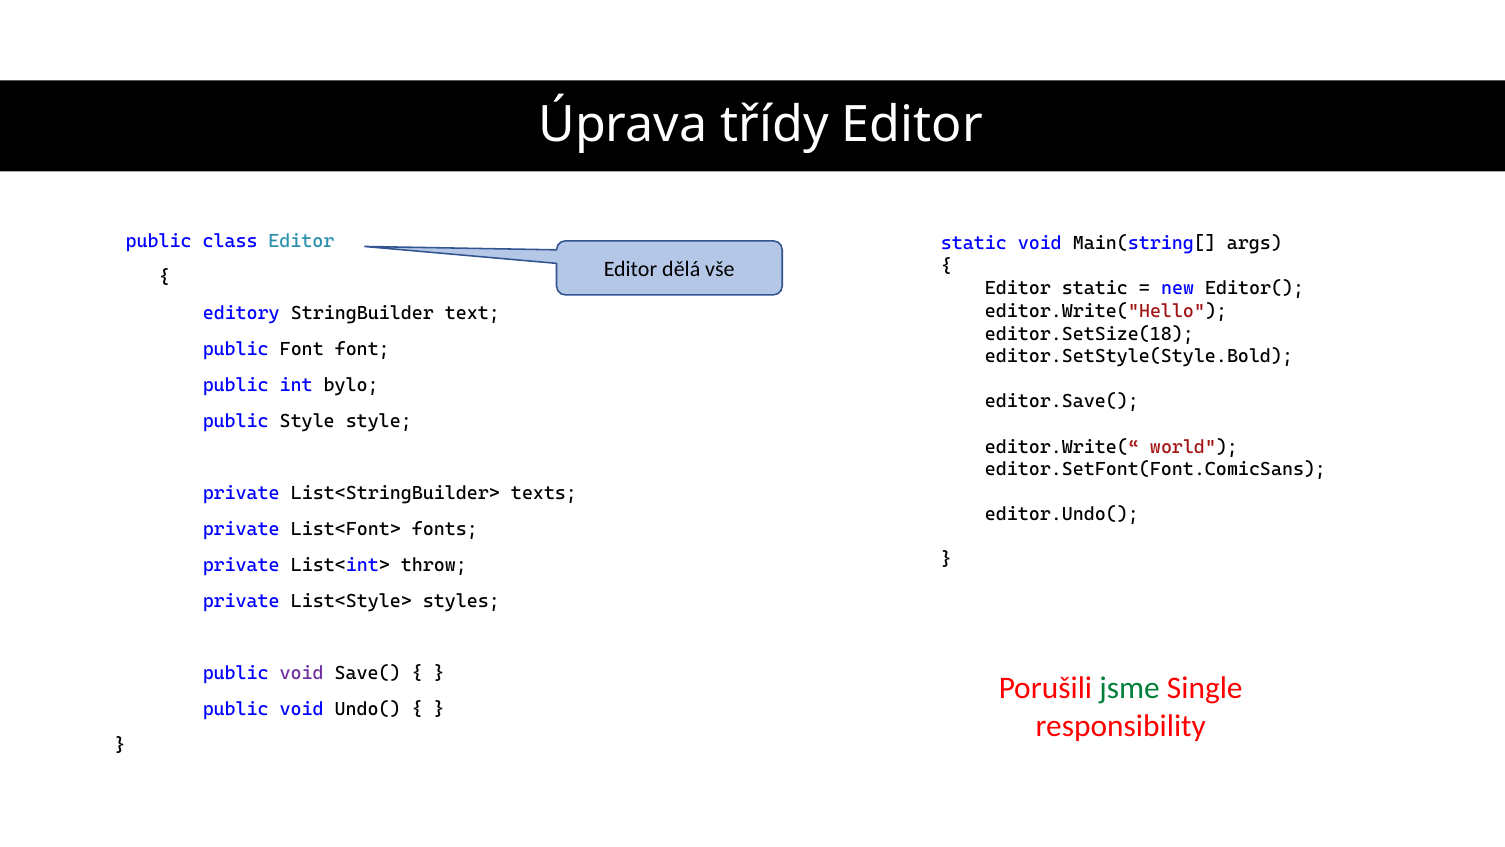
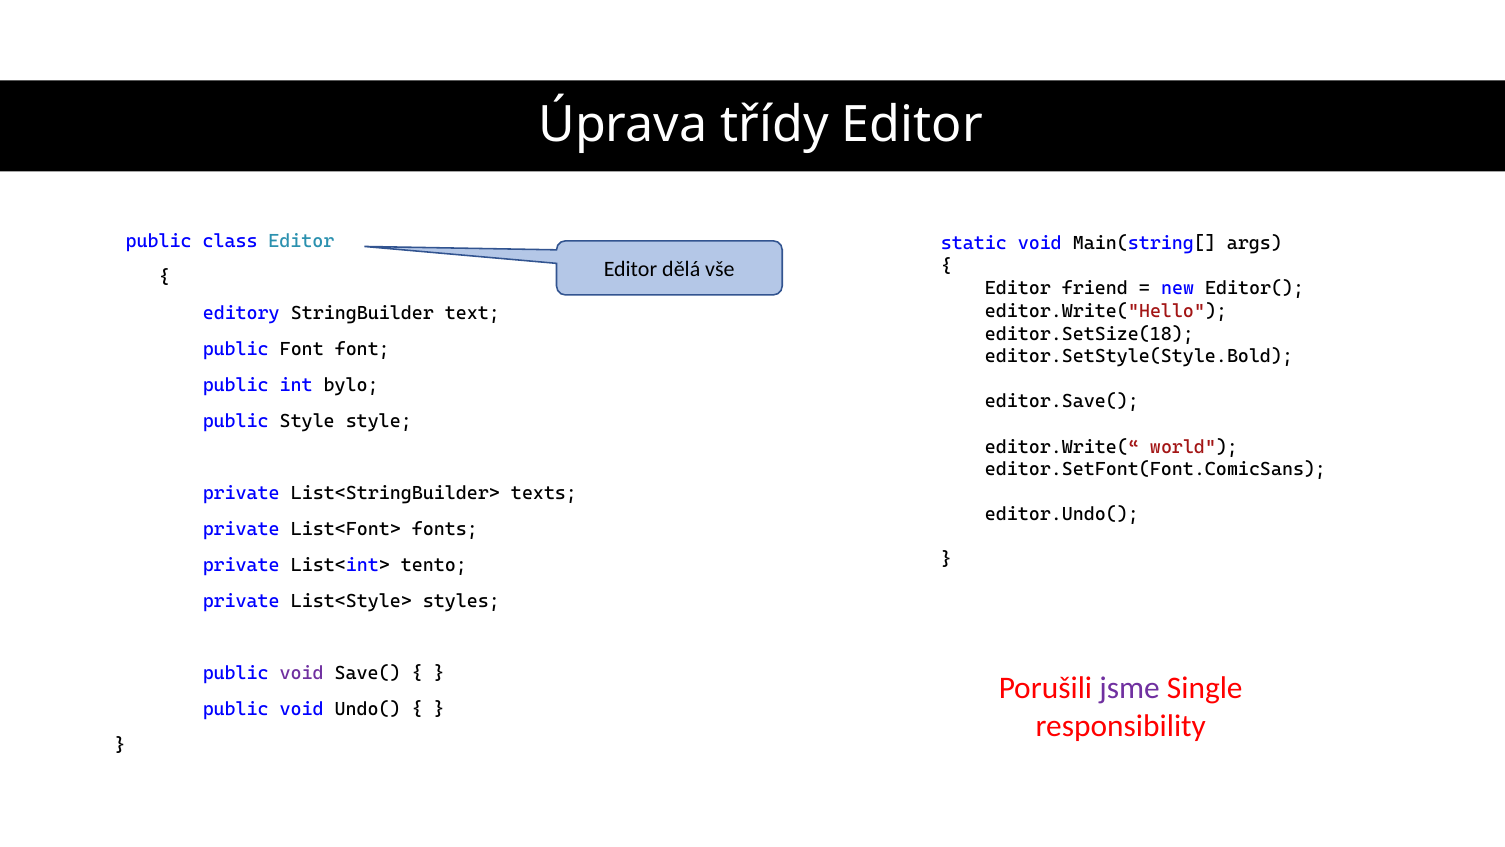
Editor static: static -> friend
throw: throw -> tento
jsme colour: green -> purple
